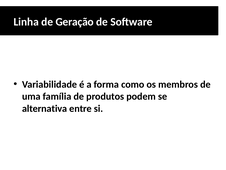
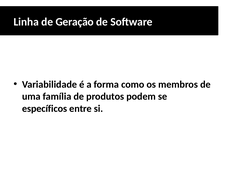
alternativa: alternativa -> específicos
